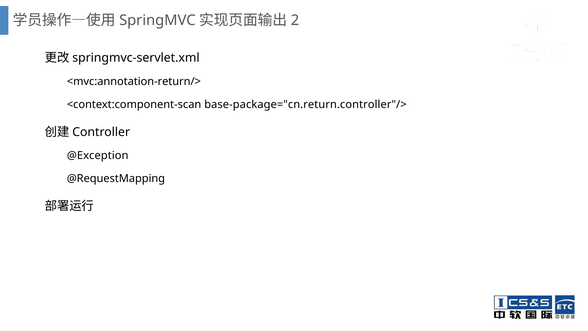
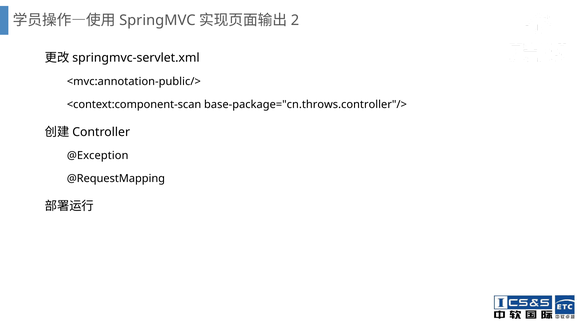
<mvc:annotation-return/>: <mvc:annotation-return/> -> <mvc:annotation-public/>
base-package="cn.return.controller"/>: base-package="cn.return.controller"/> -> base-package="cn.throws.controller"/>
